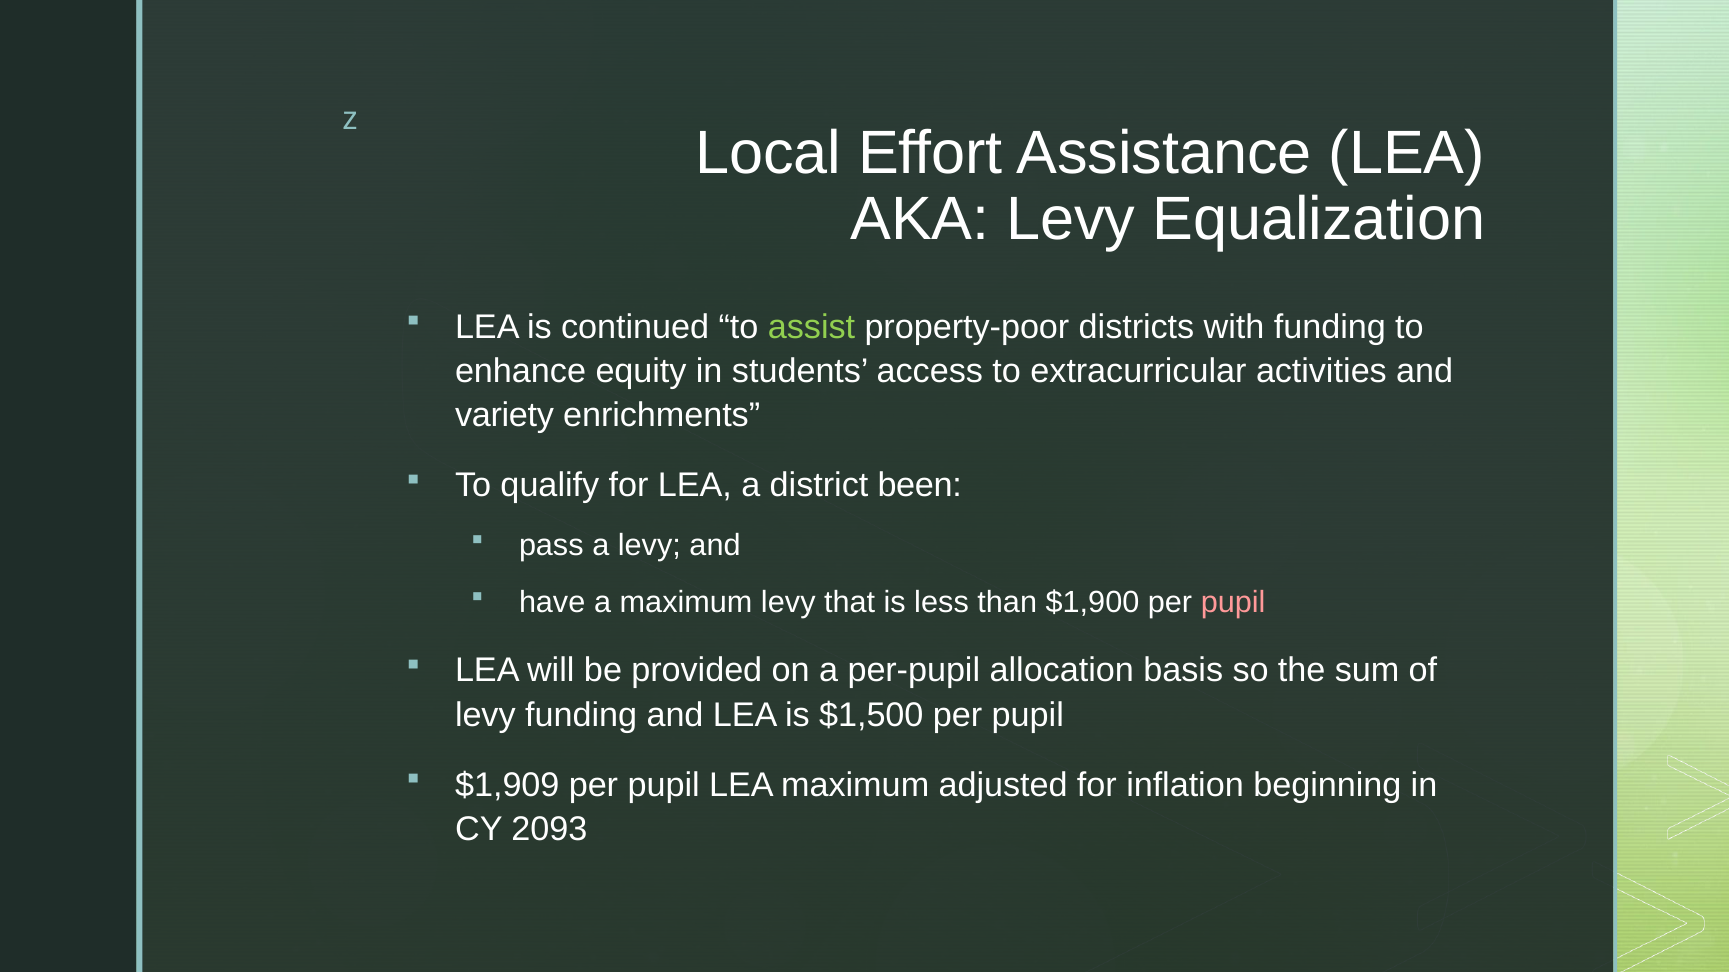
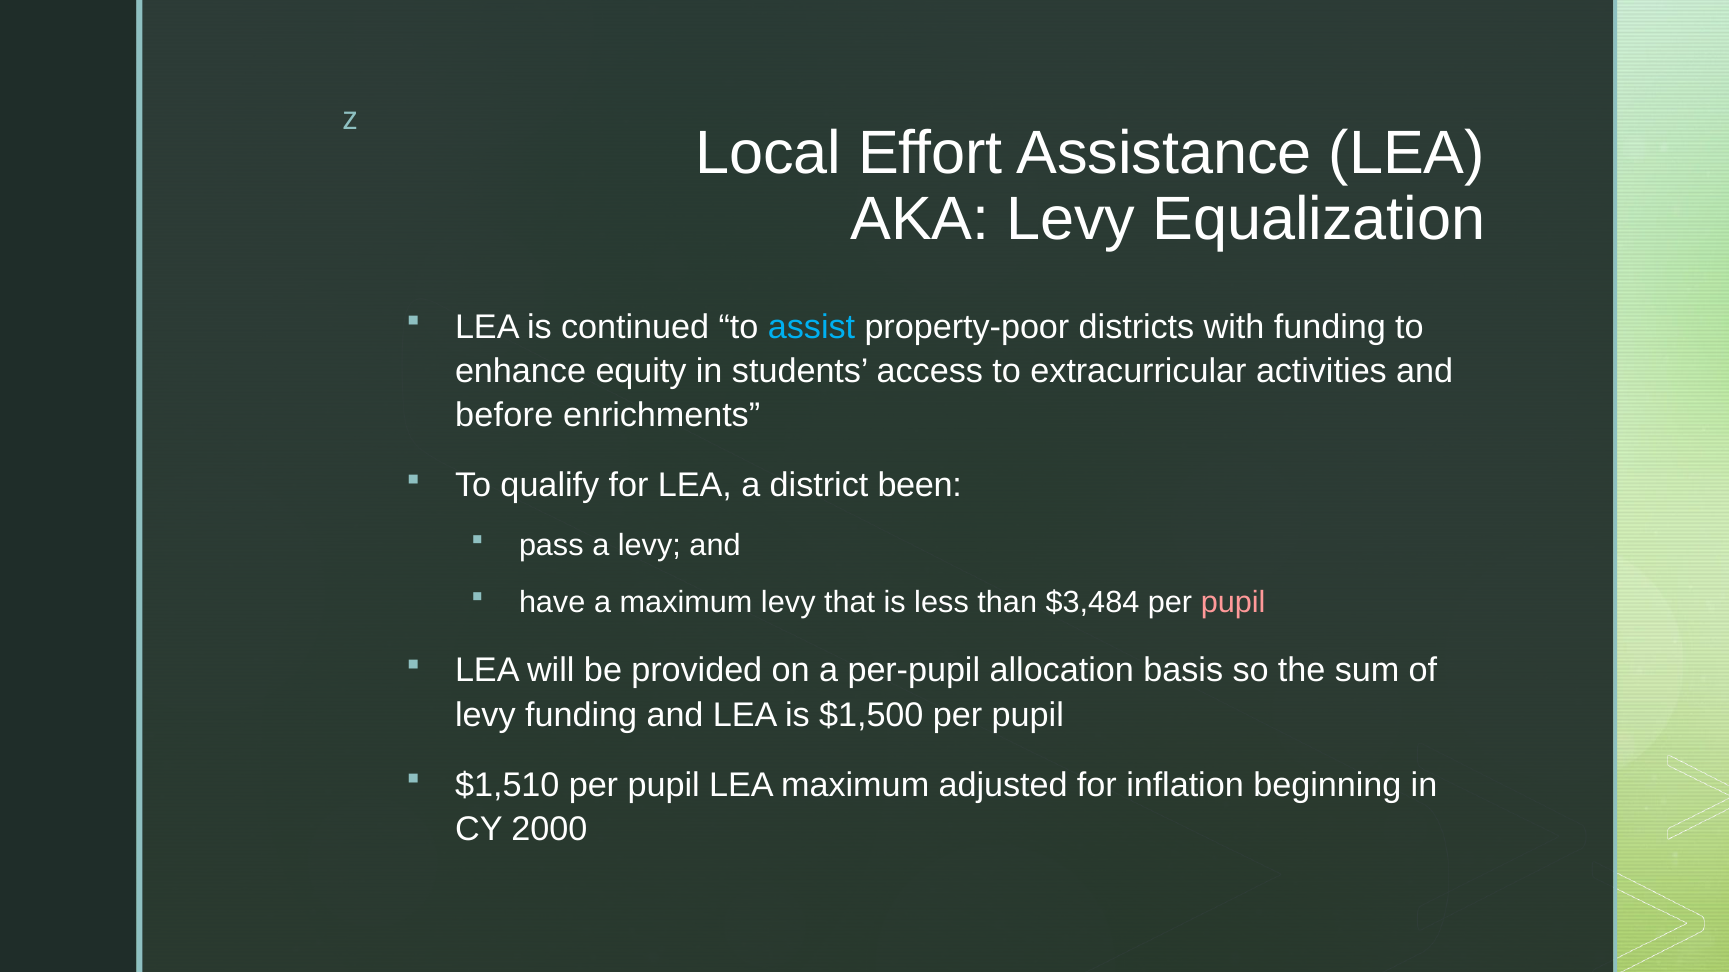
assist colour: light green -> light blue
variety: variety -> before
$1,900: $1,900 -> $3,484
$1,909: $1,909 -> $1,510
2093: 2093 -> 2000
